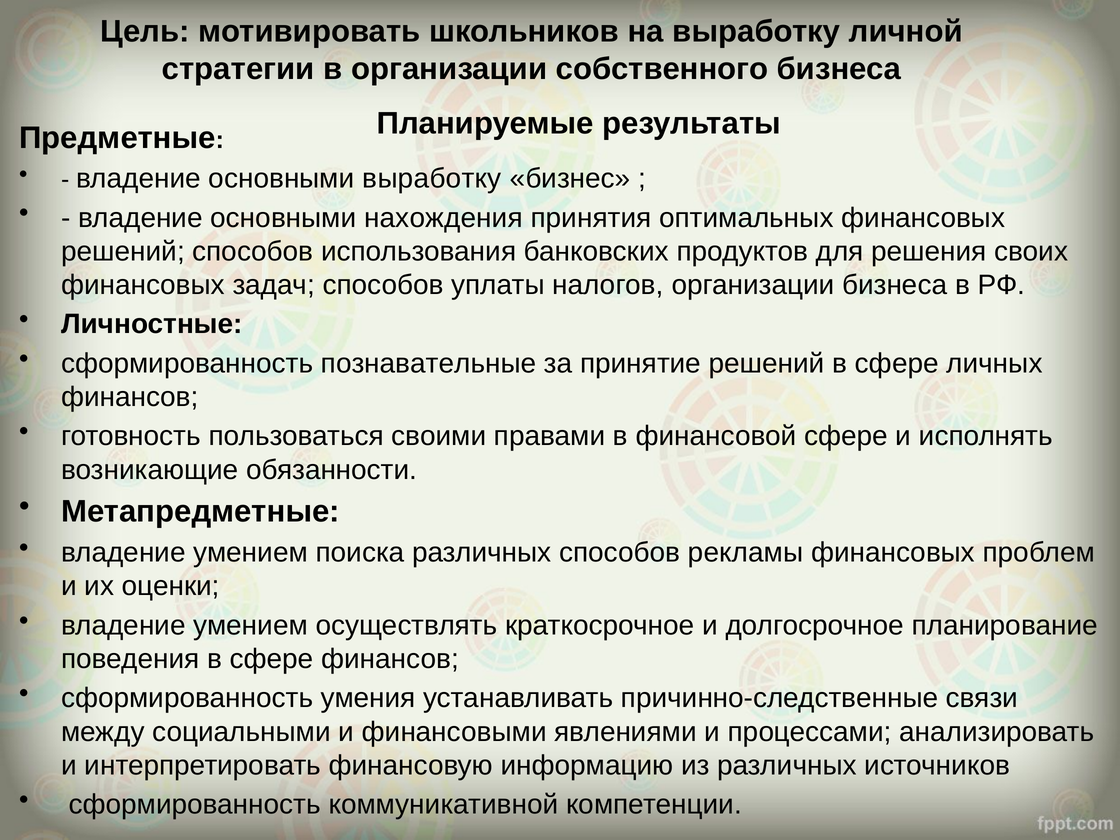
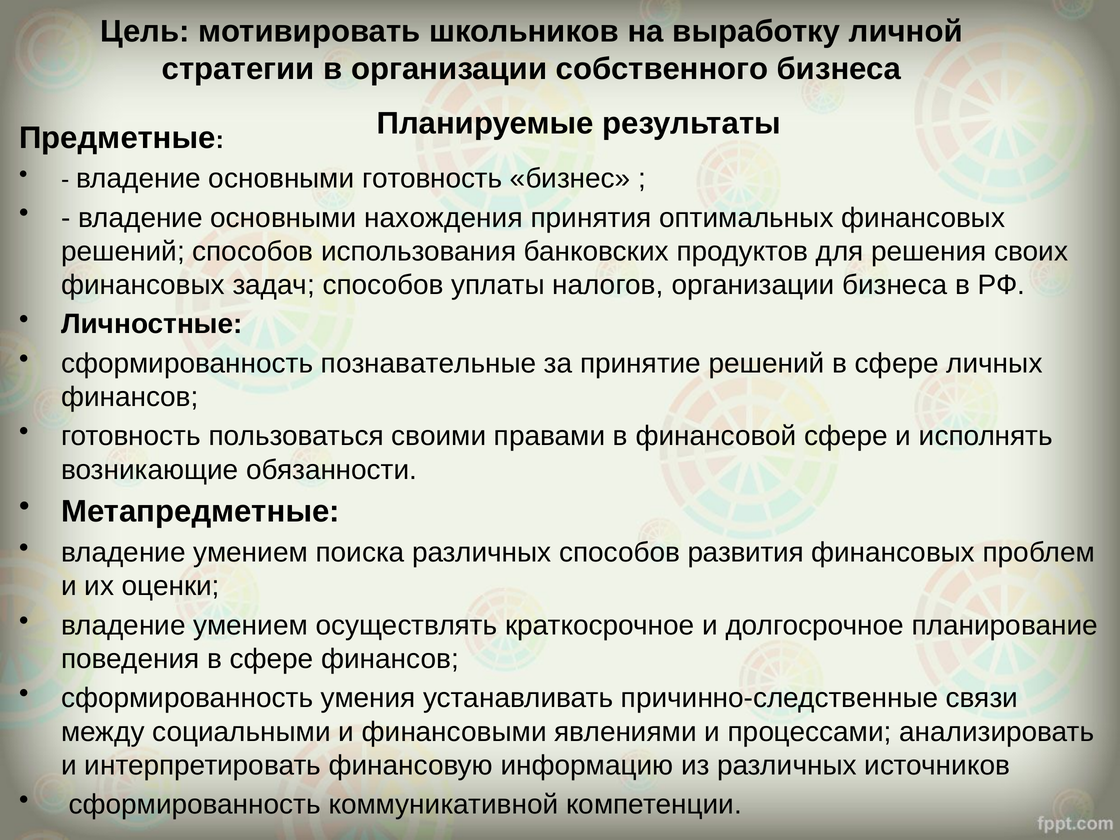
основными выработку: выработку -> готовность
рекламы: рекламы -> развития
